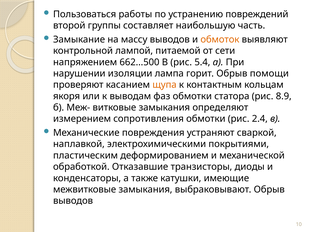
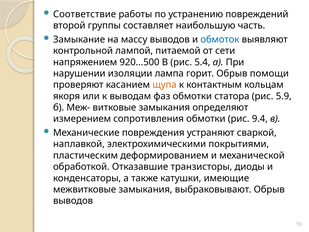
Пользоваться: Пользоваться -> Соответствие
обмоток colour: orange -> blue
662...500: 662...500 -> 920...500
8.9: 8.9 -> 5.9
2.4: 2.4 -> 9.4
